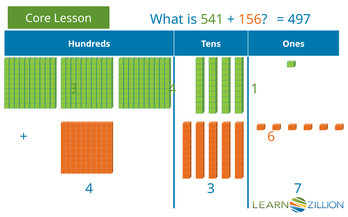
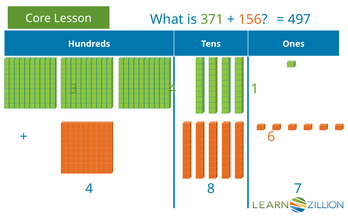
541: 541 -> 371
4 3: 3 -> 8
